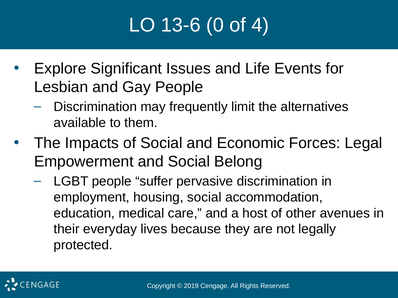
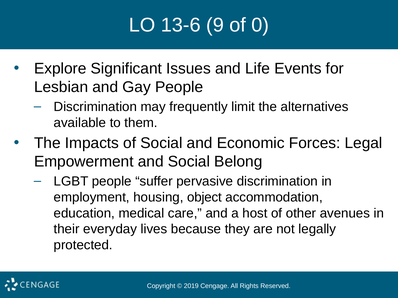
0: 0 -> 9
4: 4 -> 0
housing social: social -> object
